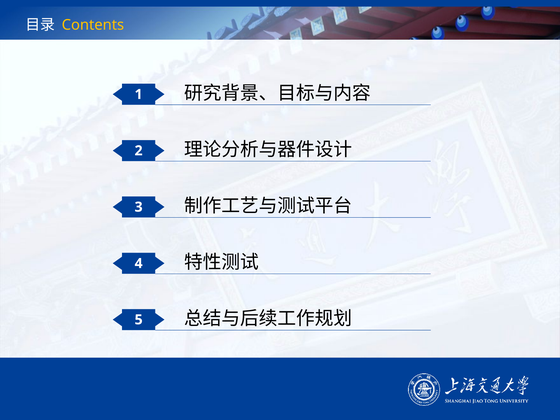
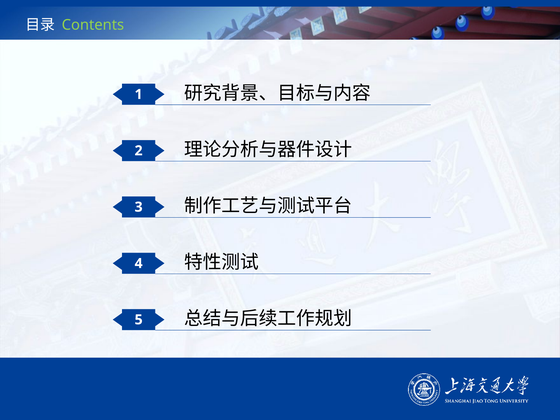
Contents colour: yellow -> light green
